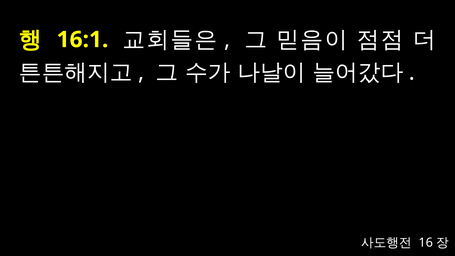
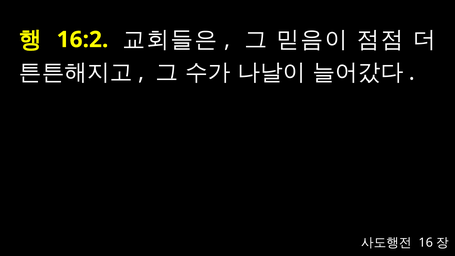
16:1: 16:1 -> 16:2
